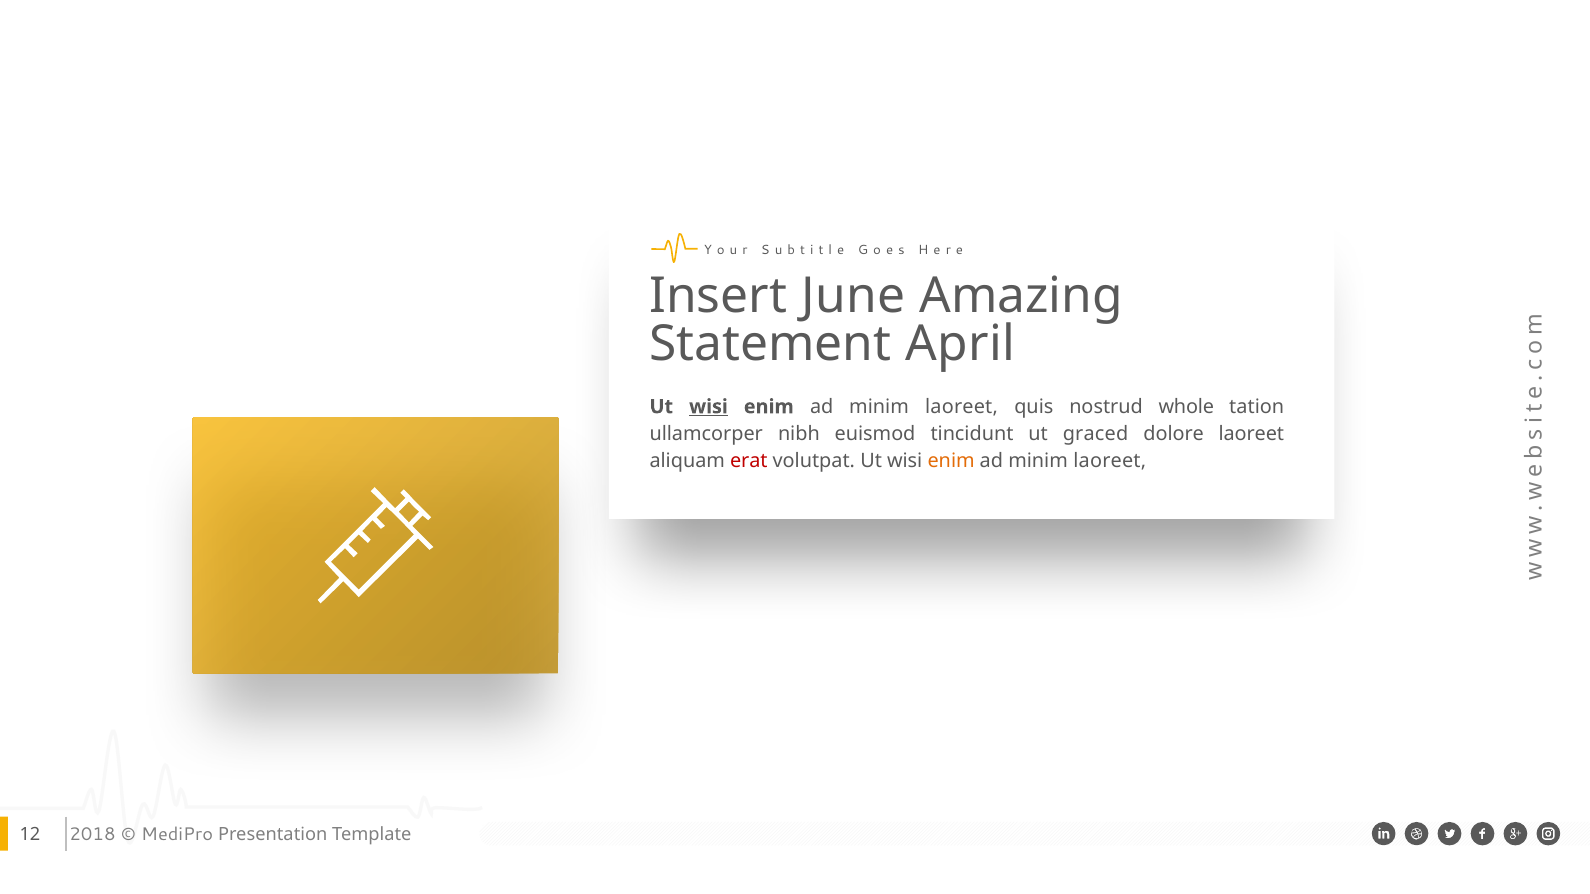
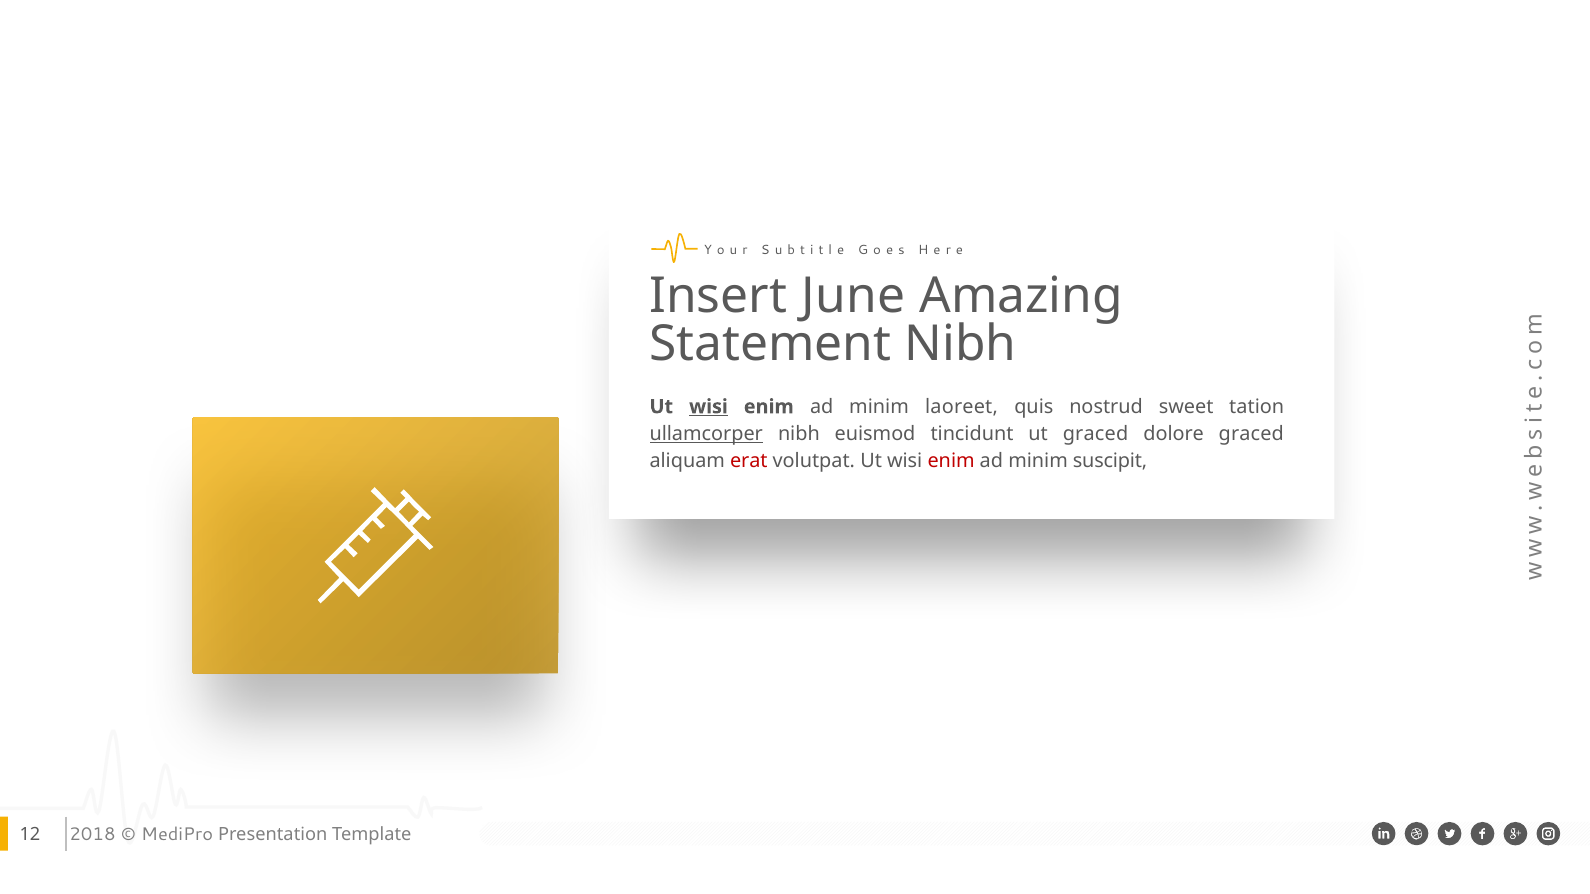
Statement April: April -> Nibh
whole: whole -> sweet
ullamcorper underline: none -> present
dolore laoreet: laoreet -> graced
enim at (951, 461) colour: orange -> red
laoreet at (1110, 461): laoreet -> suscipit
